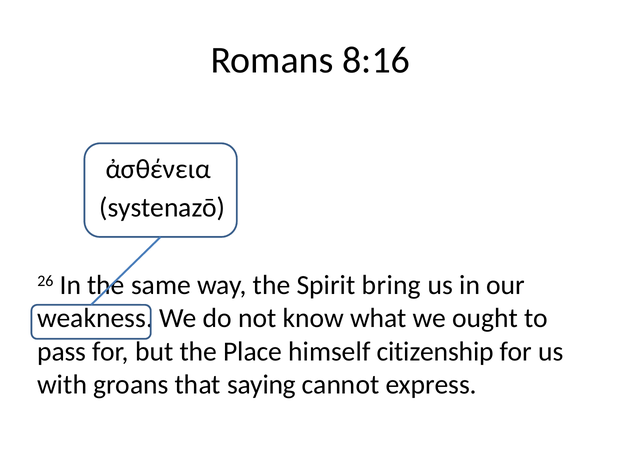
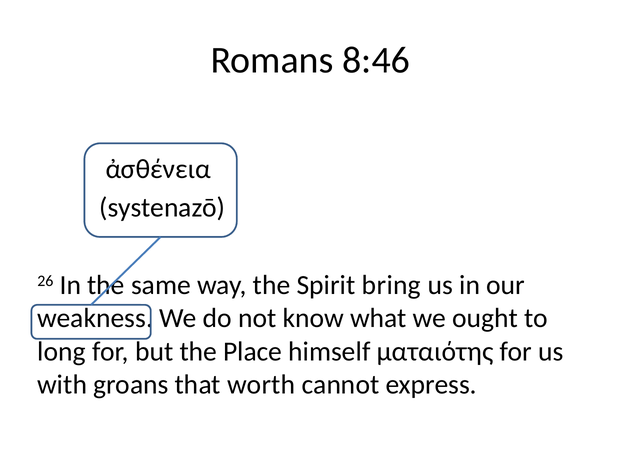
8:16: 8:16 -> 8:46
pass: pass -> long
citizenship: citizenship -> ματαιότης
saying: saying -> worth
